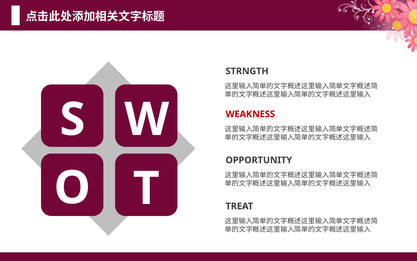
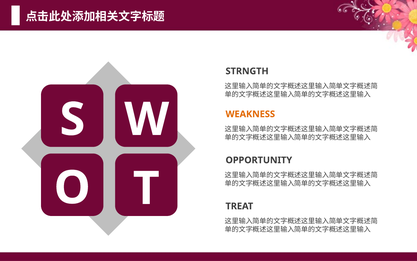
WEAKNESS colour: red -> orange
